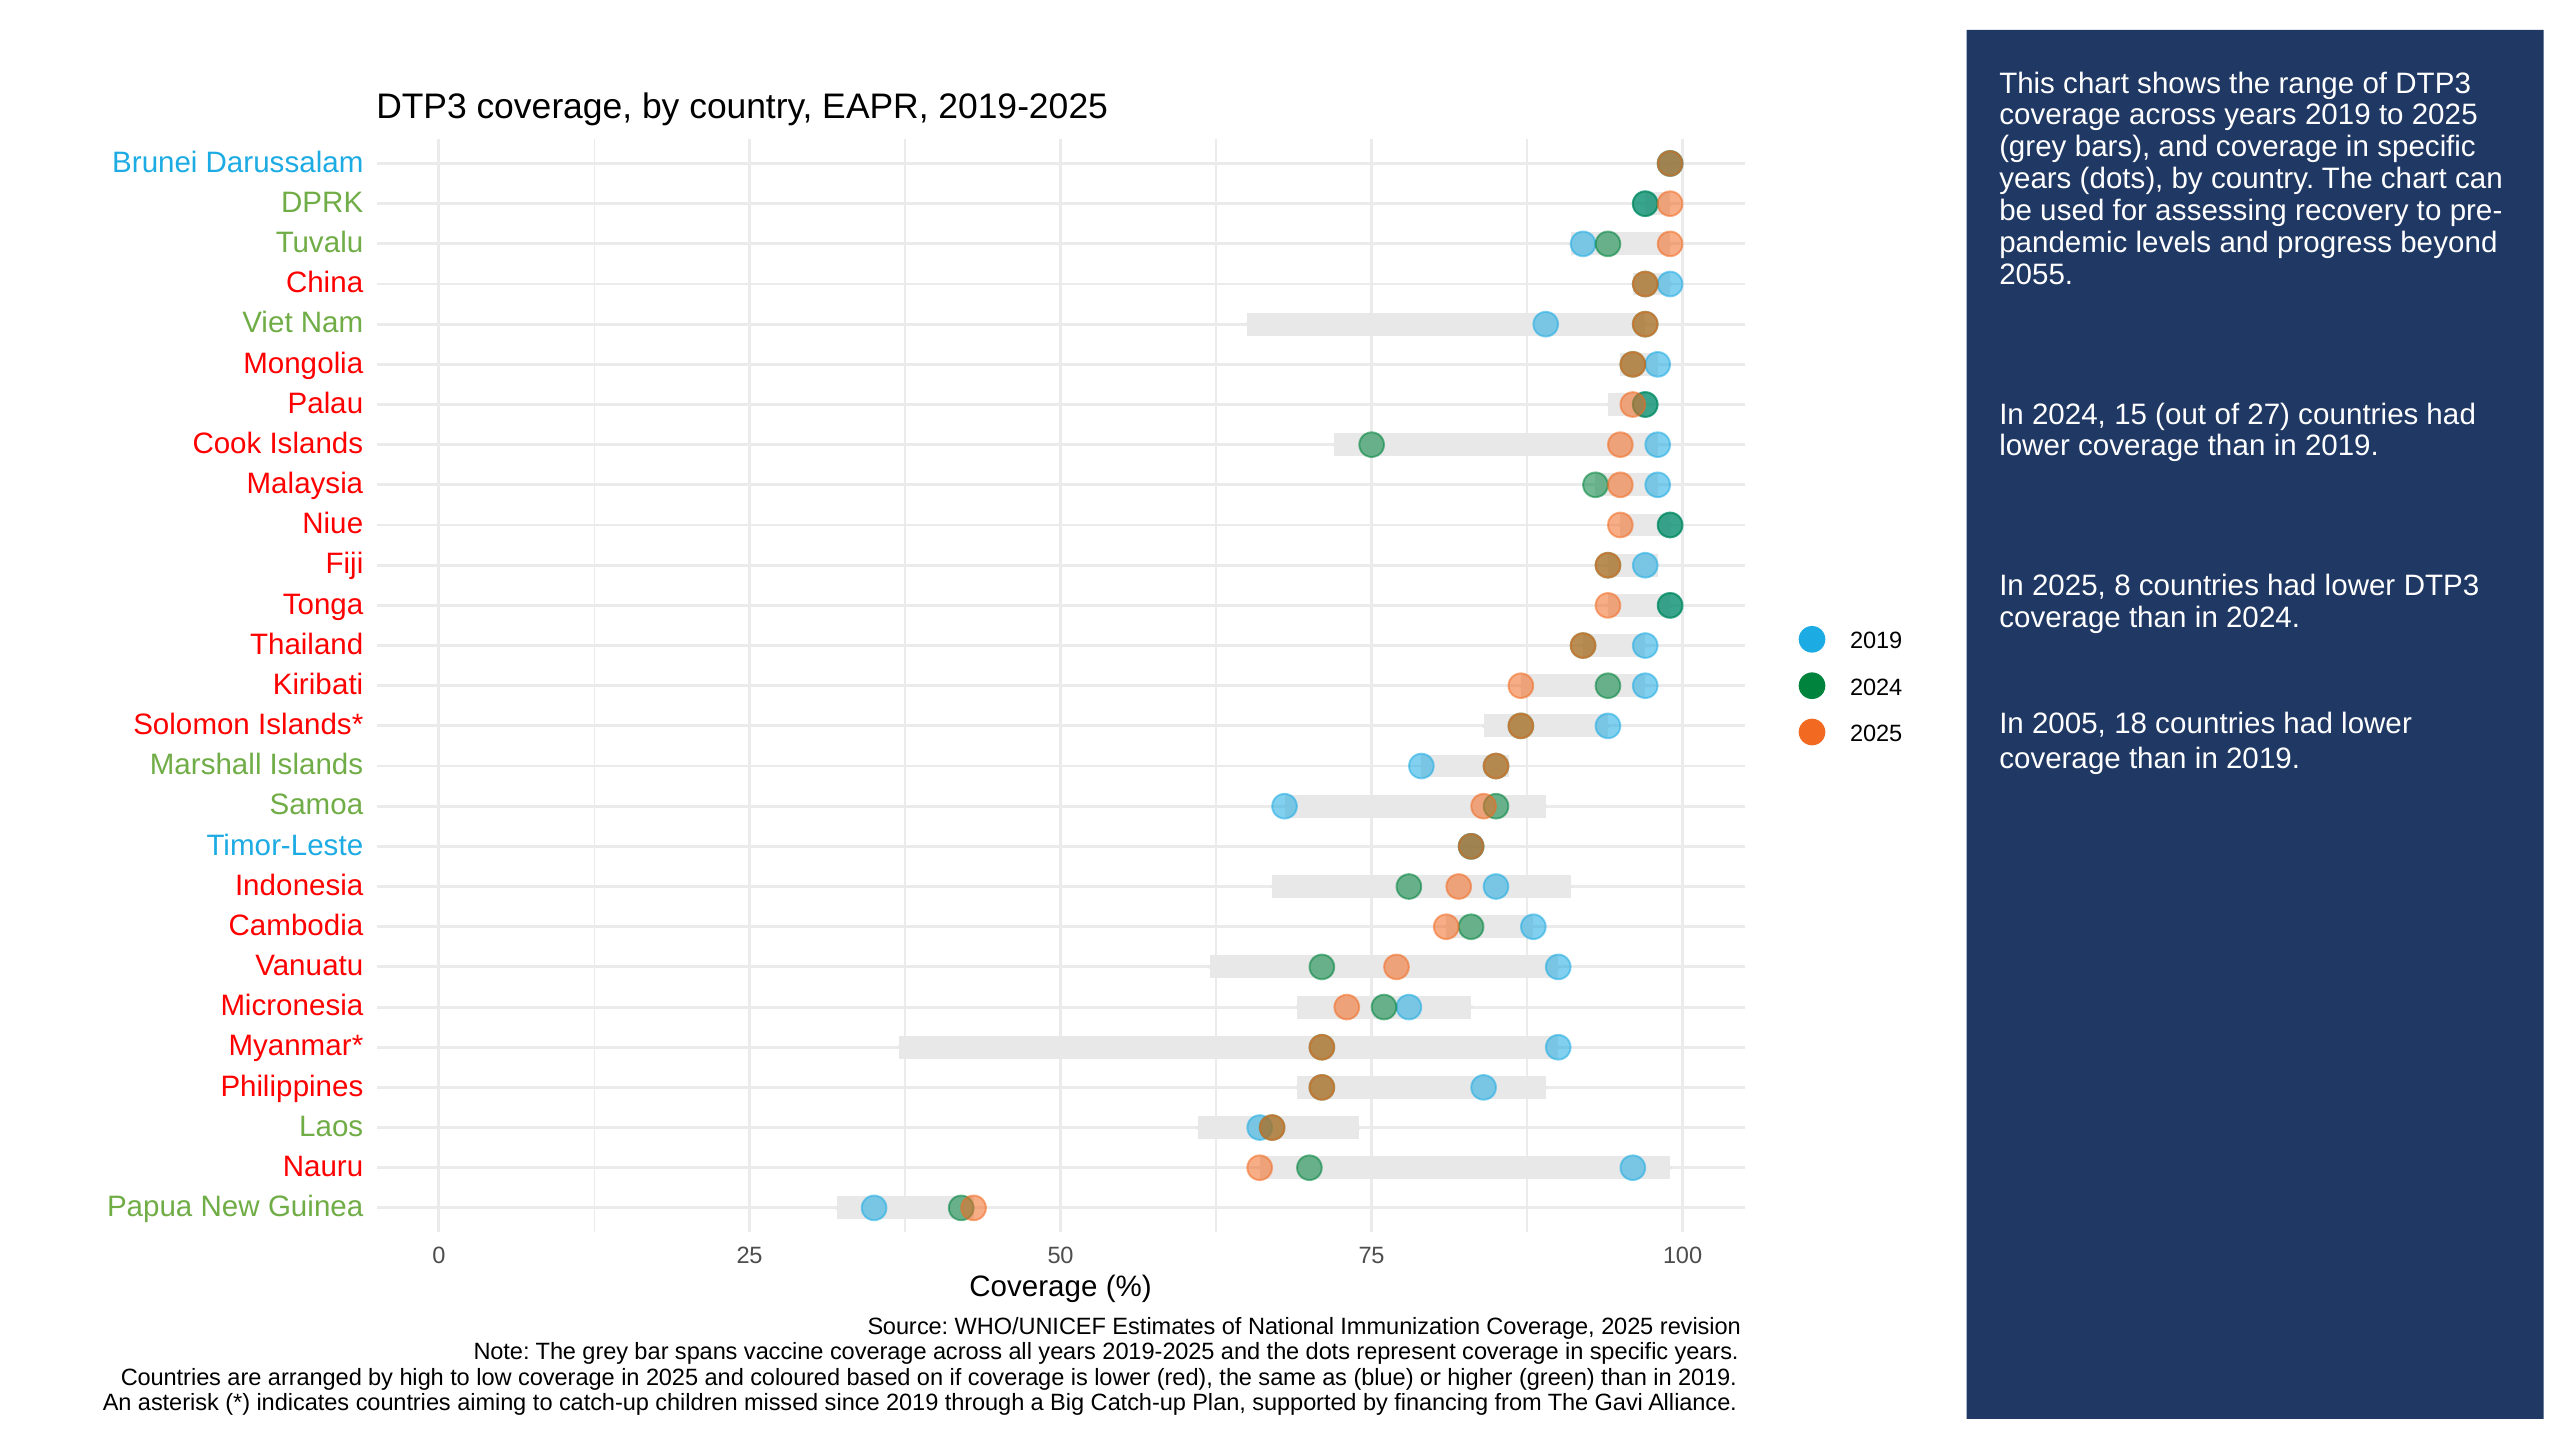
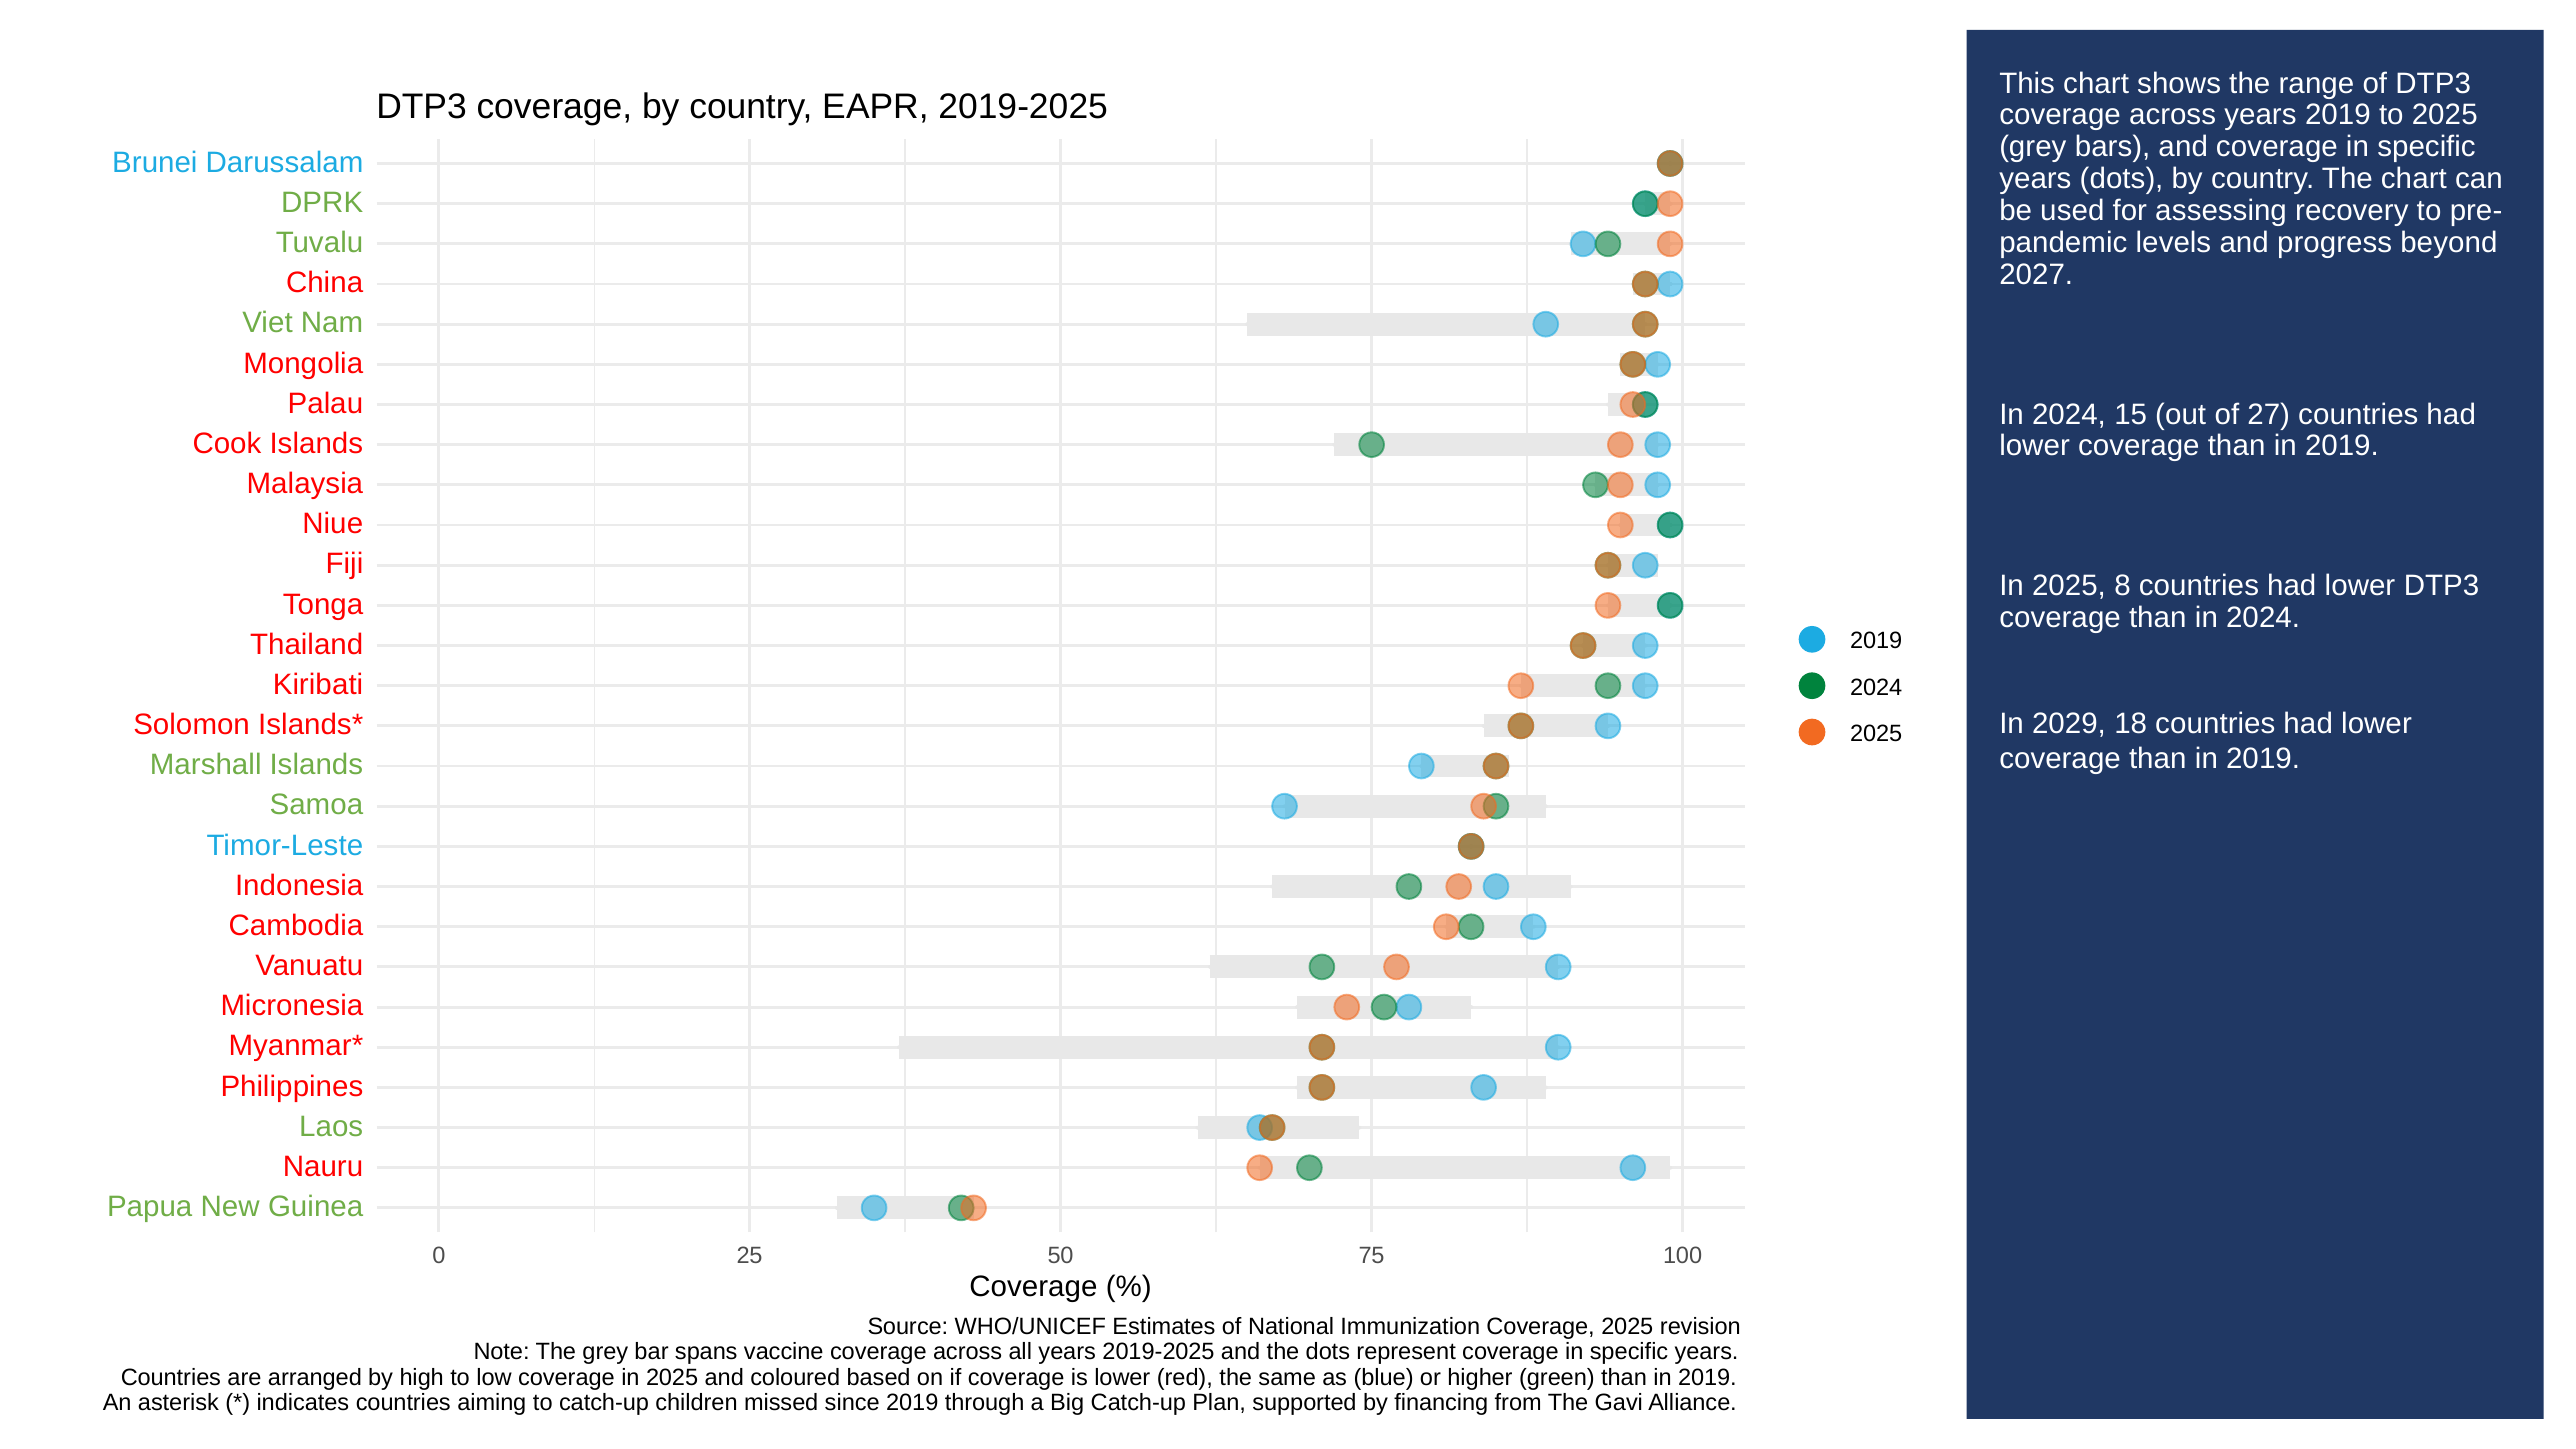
2055: 2055 -> 2027
2005: 2005 -> 2029
